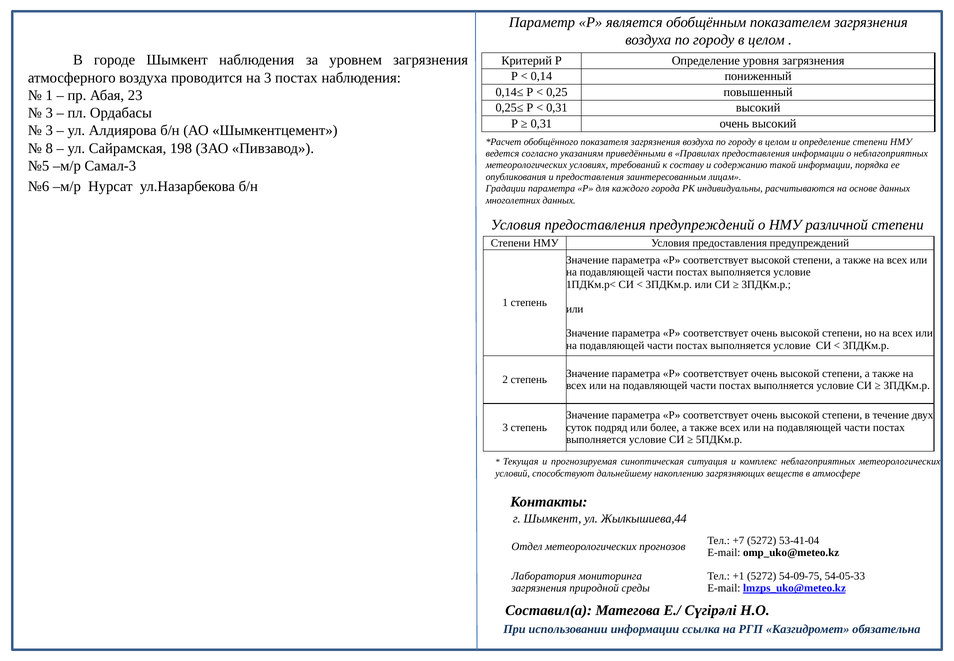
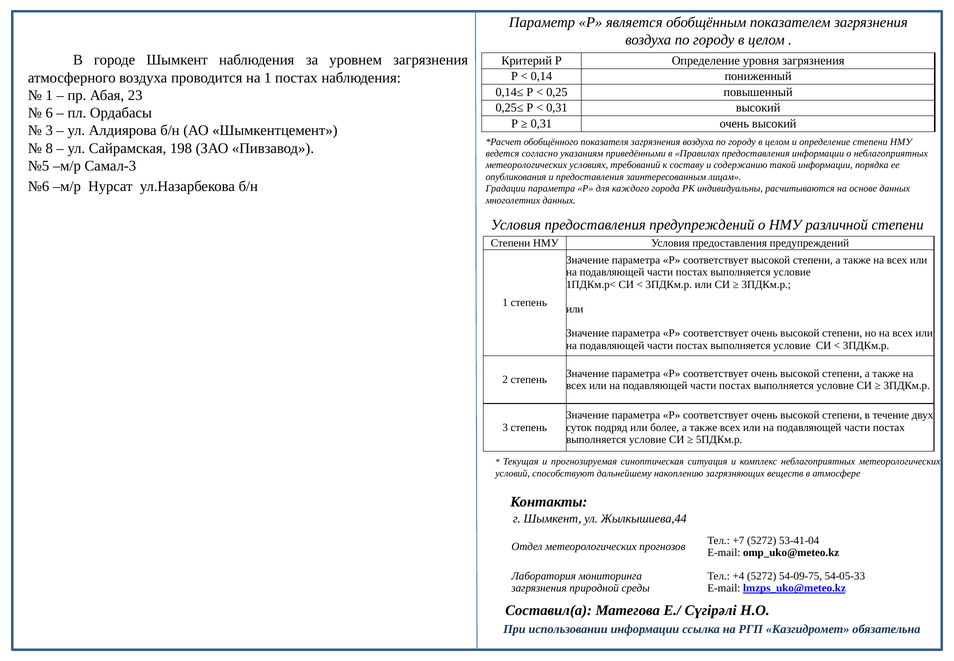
на 3: 3 -> 1
3 at (49, 113): 3 -> 6
+1: +1 -> +4
